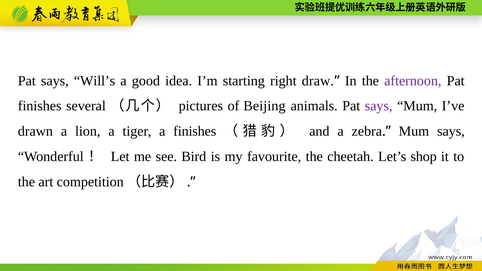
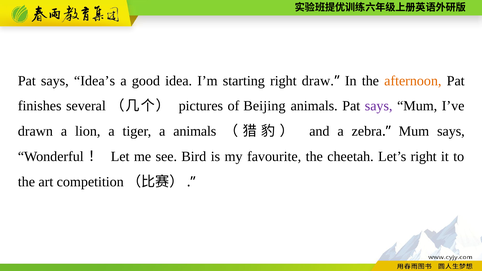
Will’s: Will’s -> Idea’s
afternoon colour: purple -> orange
a finishes: finishes -> animals
Let’s shop: shop -> right
